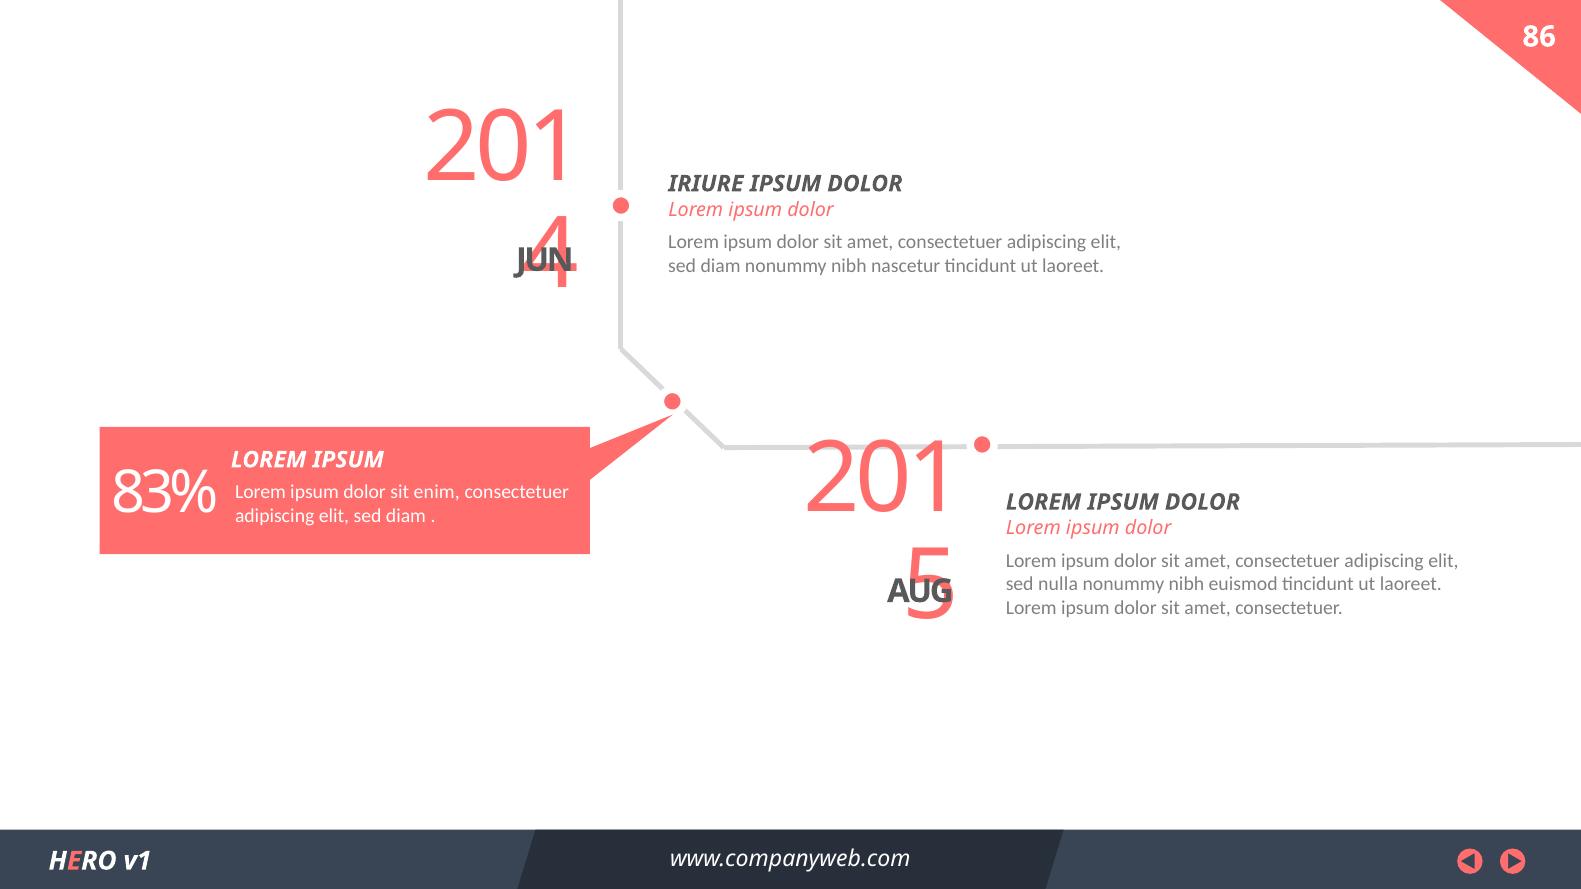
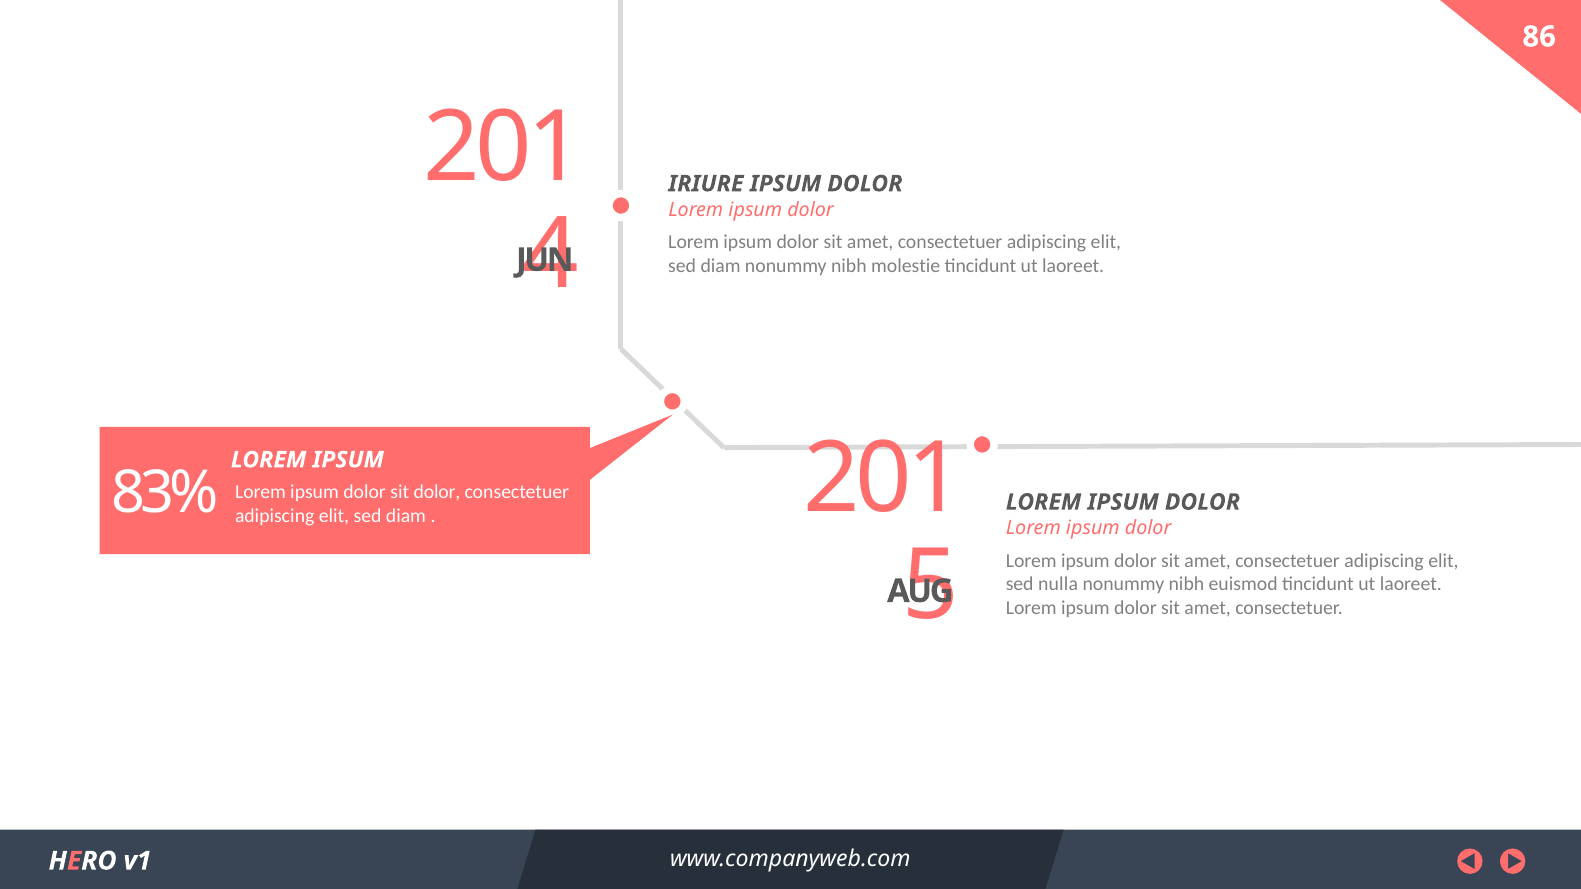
nascetur: nascetur -> molestie
sit enim: enim -> dolor
